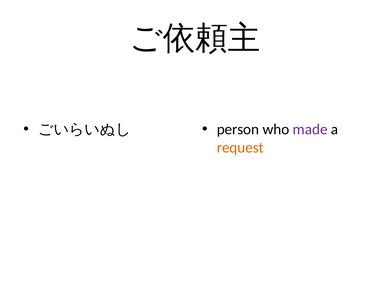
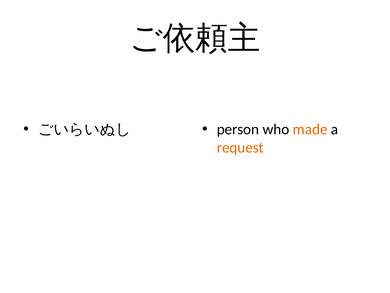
made colour: purple -> orange
